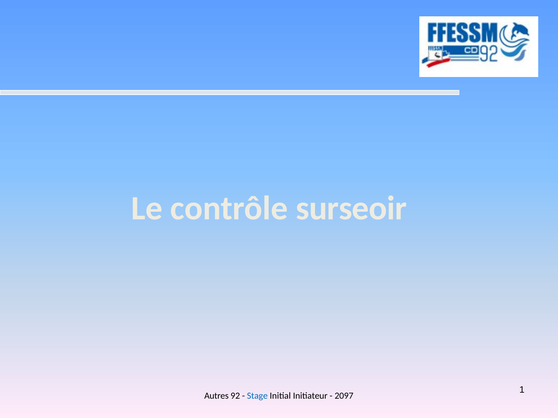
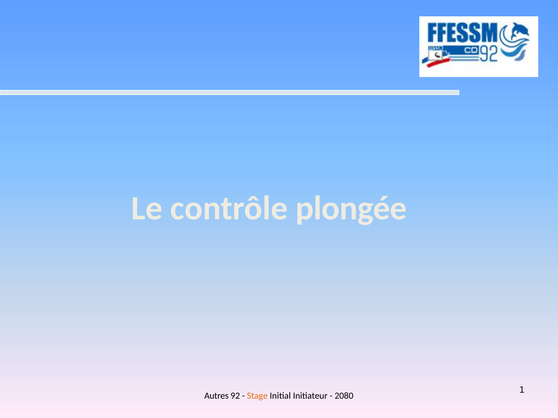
surseoir: surseoir -> plongée
Stage colour: blue -> orange
2097: 2097 -> 2080
